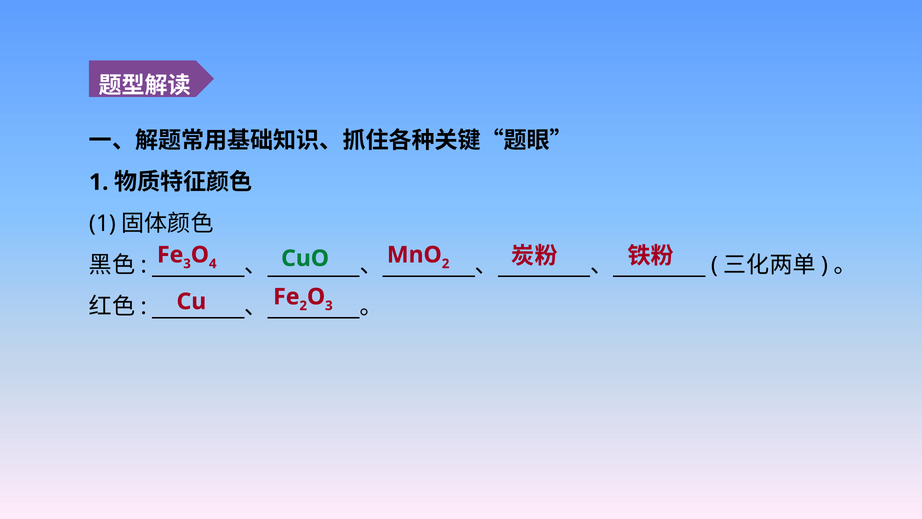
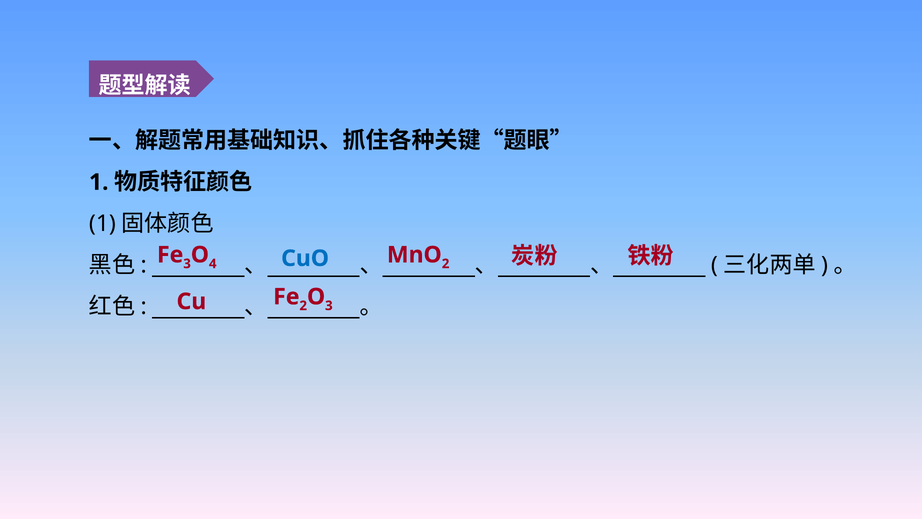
CuO colour: green -> blue
